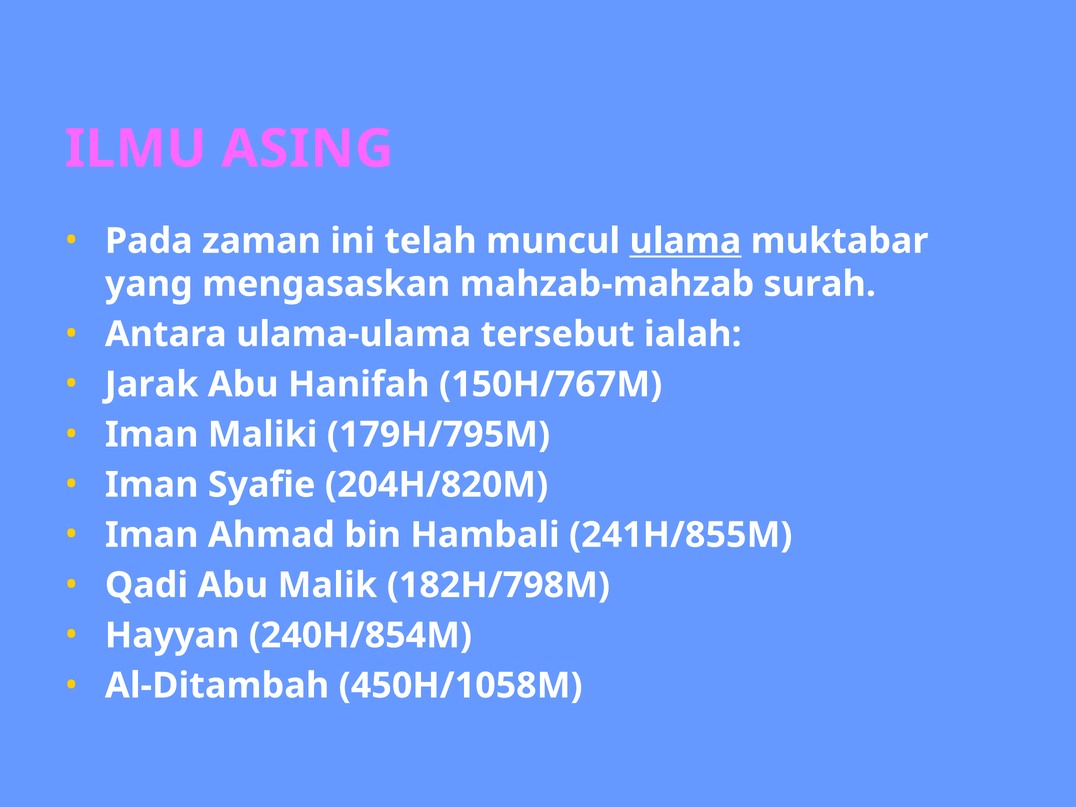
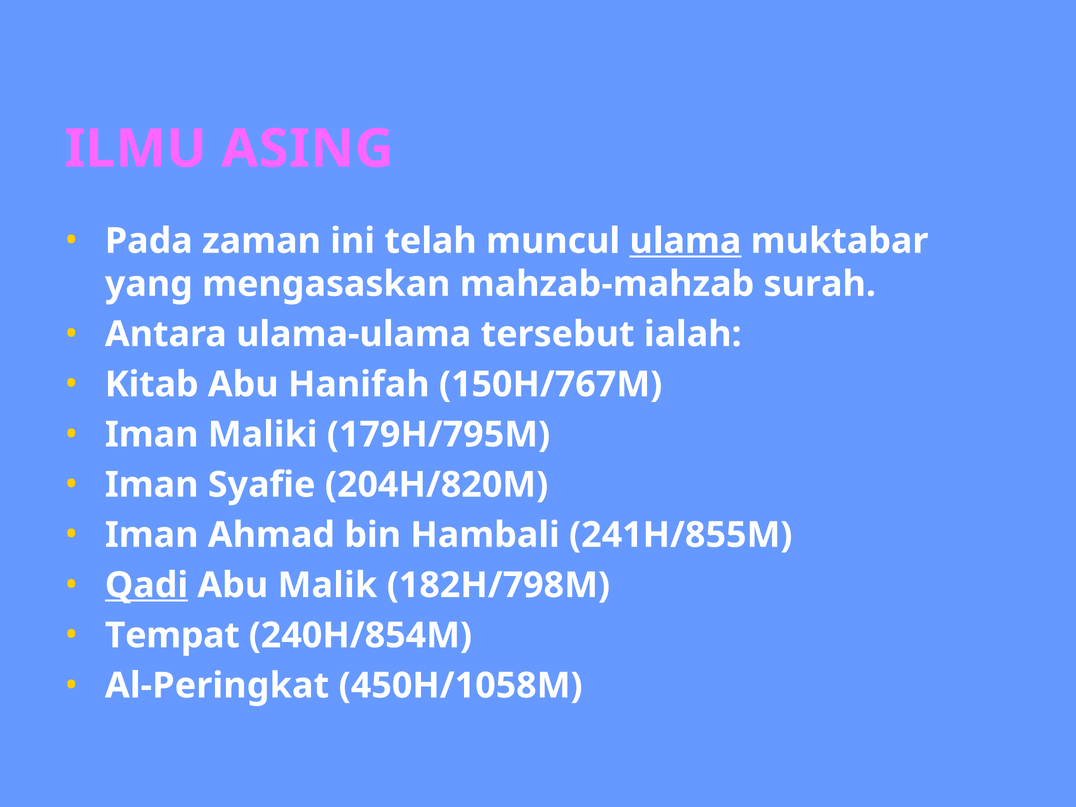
Jarak: Jarak -> Kitab
Qadi underline: none -> present
Hayyan: Hayyan -> Tempat
Al-Ditambah: Al-Ditambah -> Al-Peringkat
